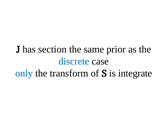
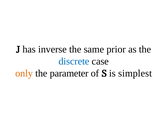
section: section -> inverse
only colour: blue -> orange
transform: transform -> parameter
integrate: integrate -> simplest
